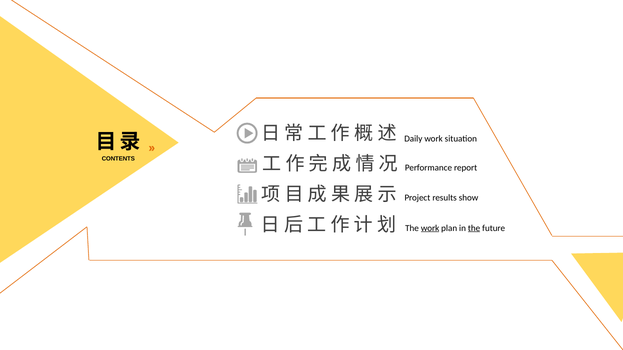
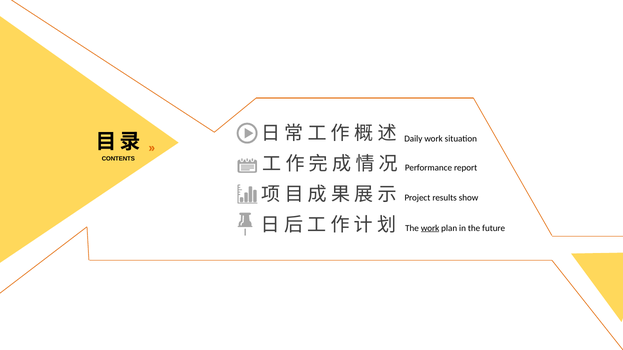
the at (474, 228) underline: present -> none
